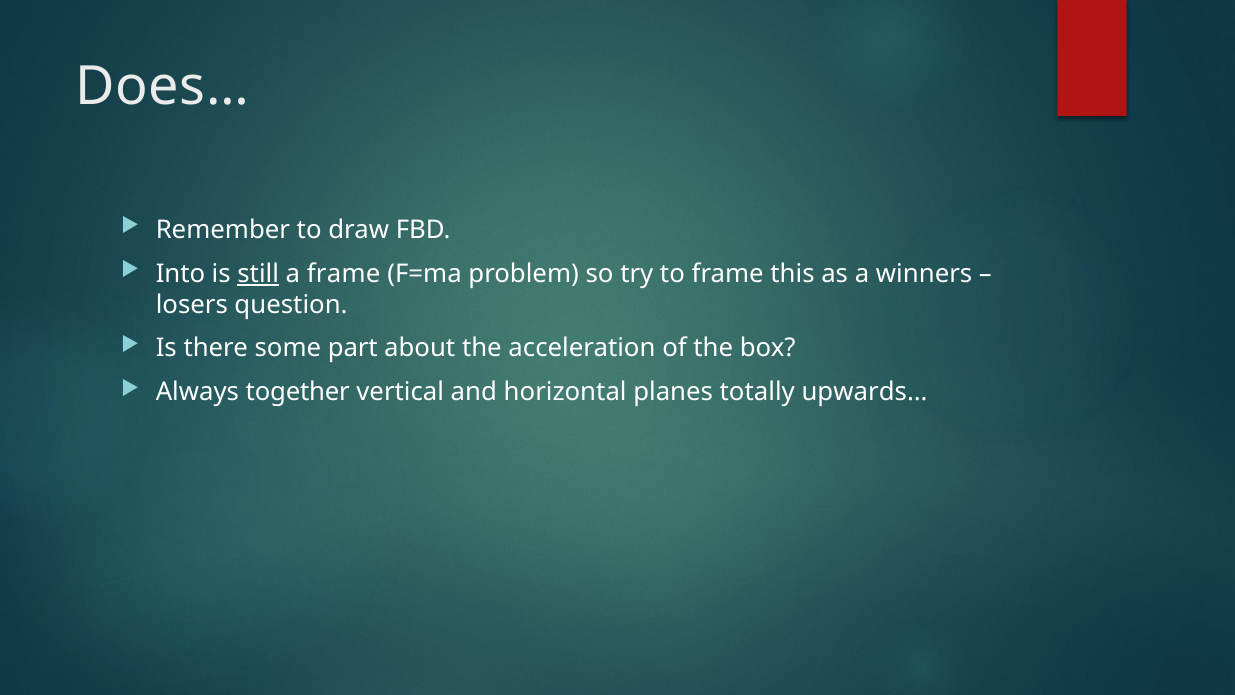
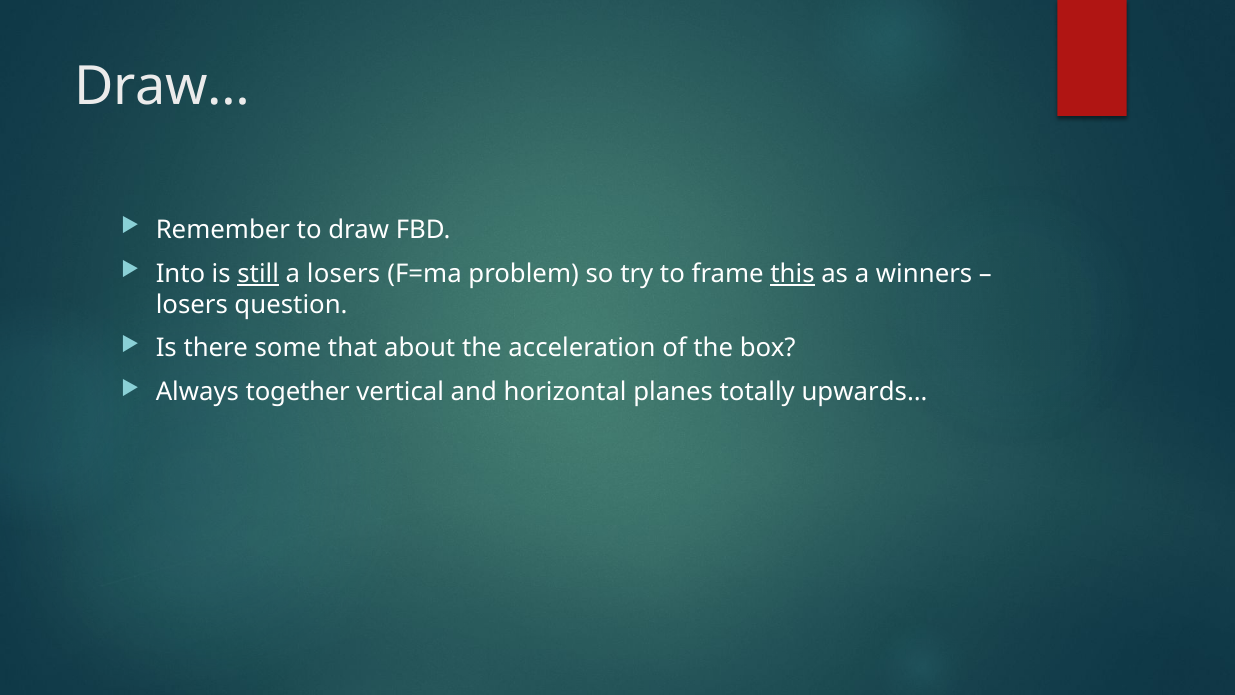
Does…: Does… -> Draw…
a frame: frame -> losers
this underline: none -> present
part: part -> that
